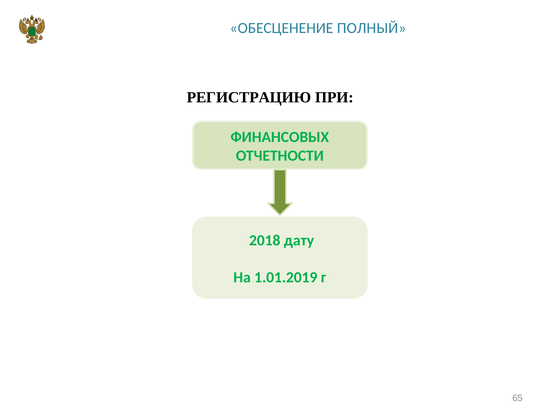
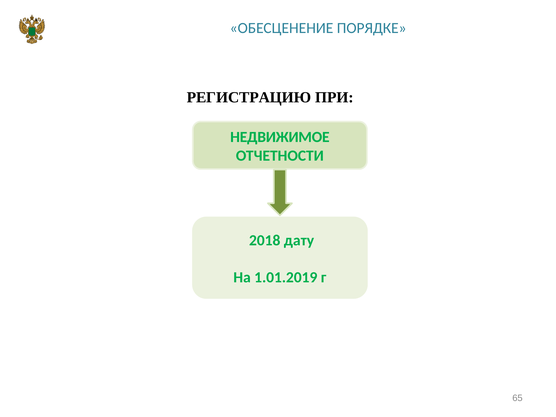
ПОЛНЫЙ: ПОЛНЫЙ -> ПОРЯДКЕ
ФИНАНСОВЫХ: ФИНАНСОВЫХ -> НЕДВИЖИМОЕ
